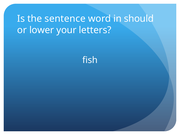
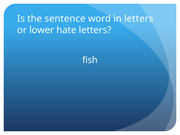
in should: should -> letters
your: your -> hate
